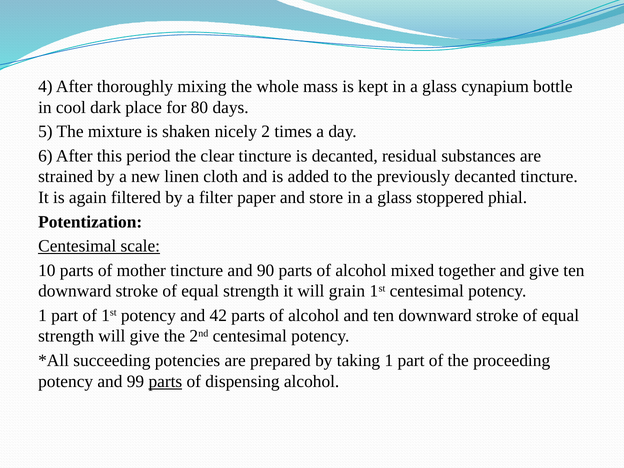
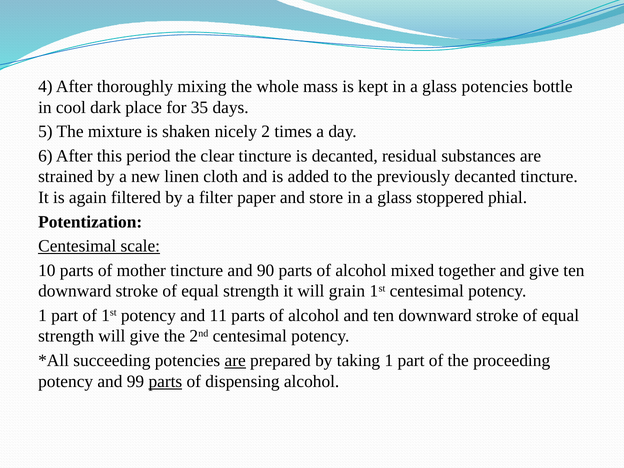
glass cynapium: cynapium -> potencies
80: 80 -> 35
42: 42 -> 11
are at (235, 361) underline: none -> present
